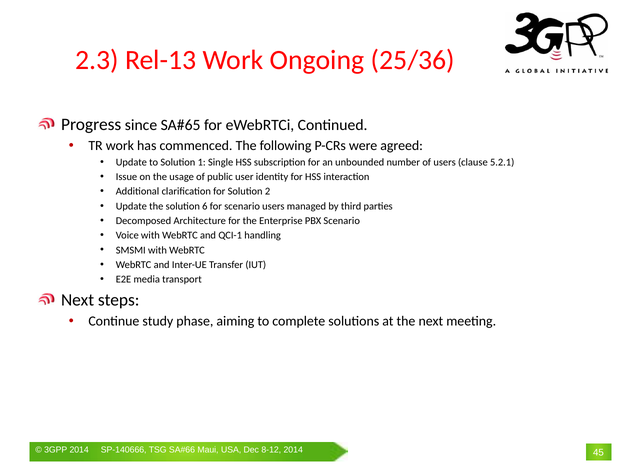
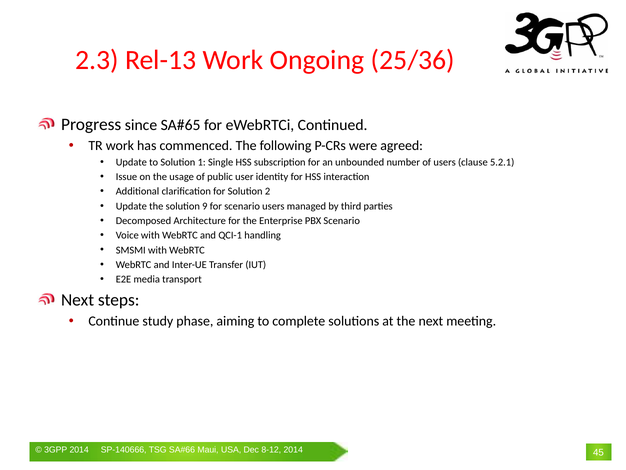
6: 6 -> 9
